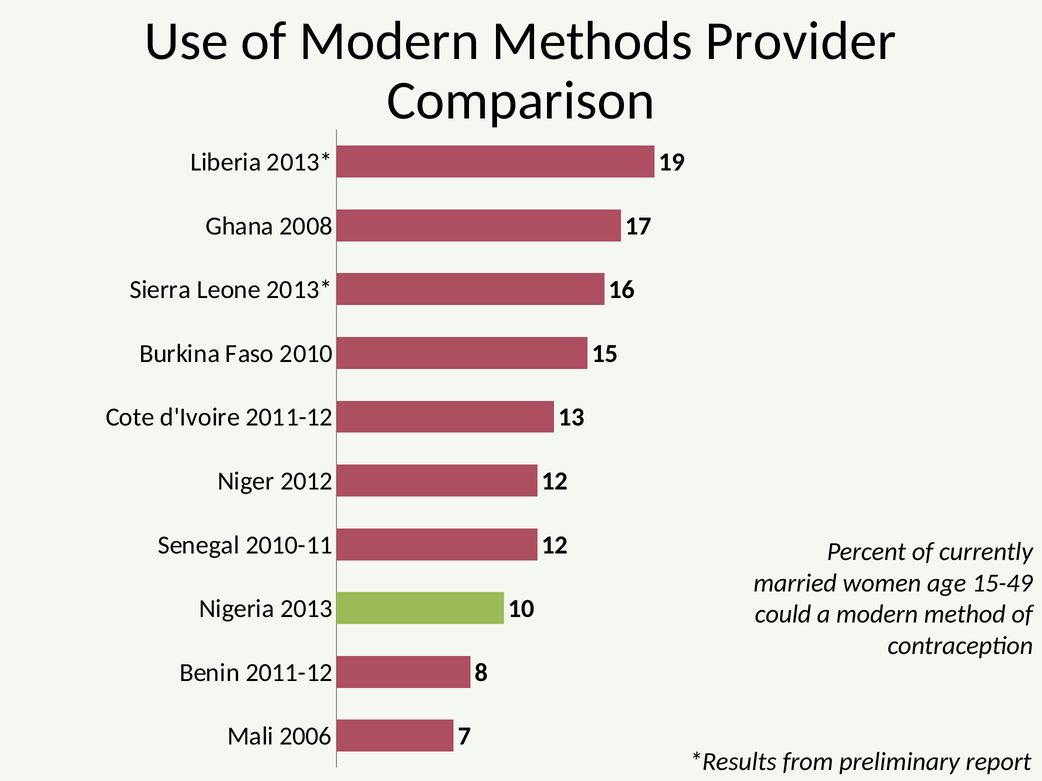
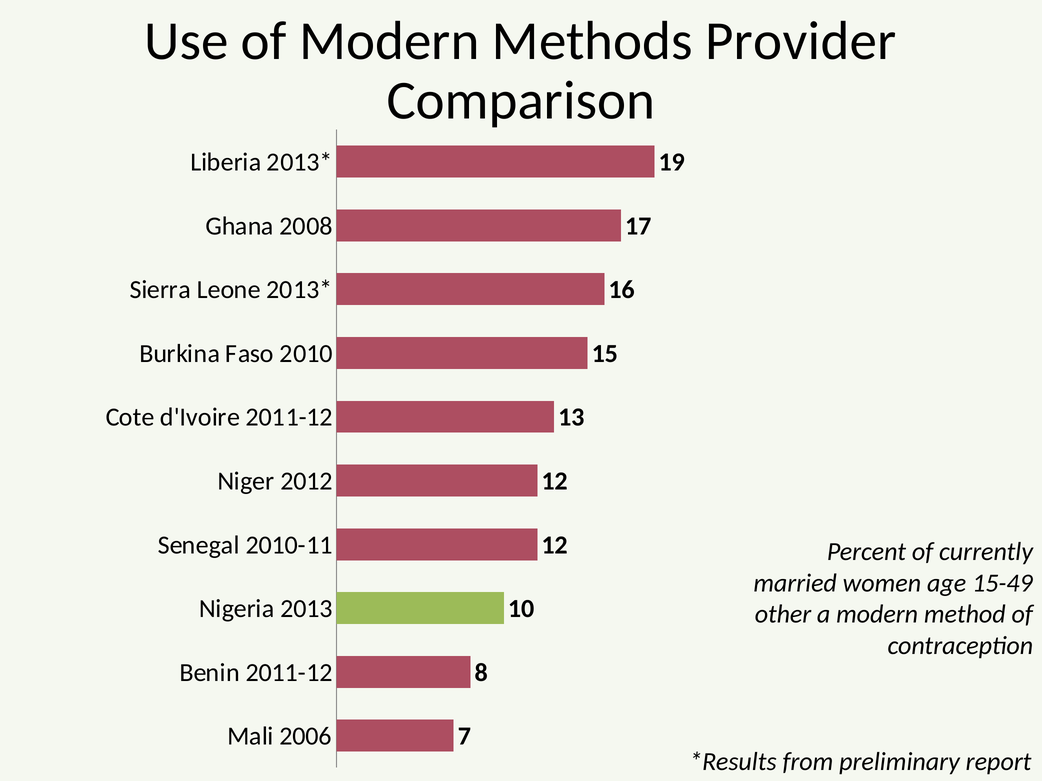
could: could -> other
